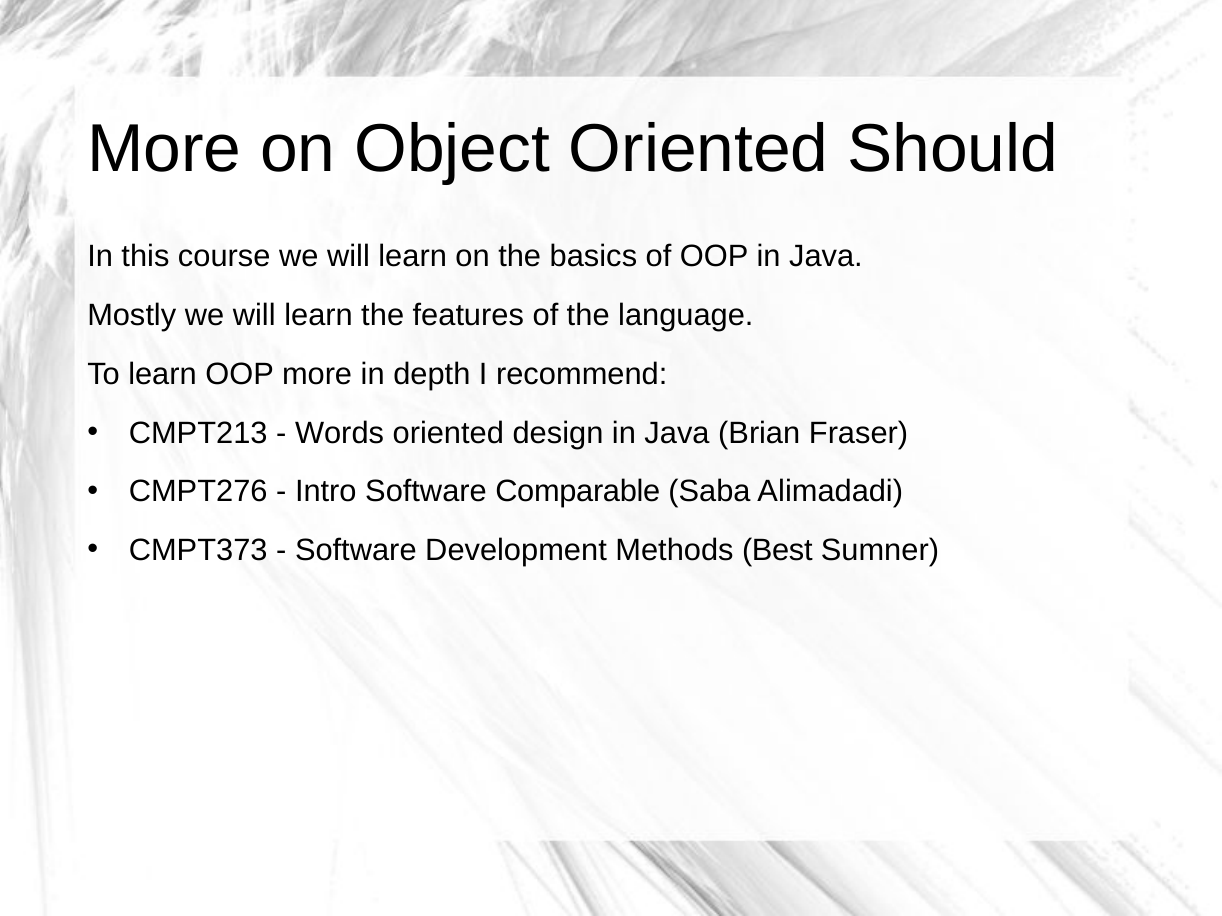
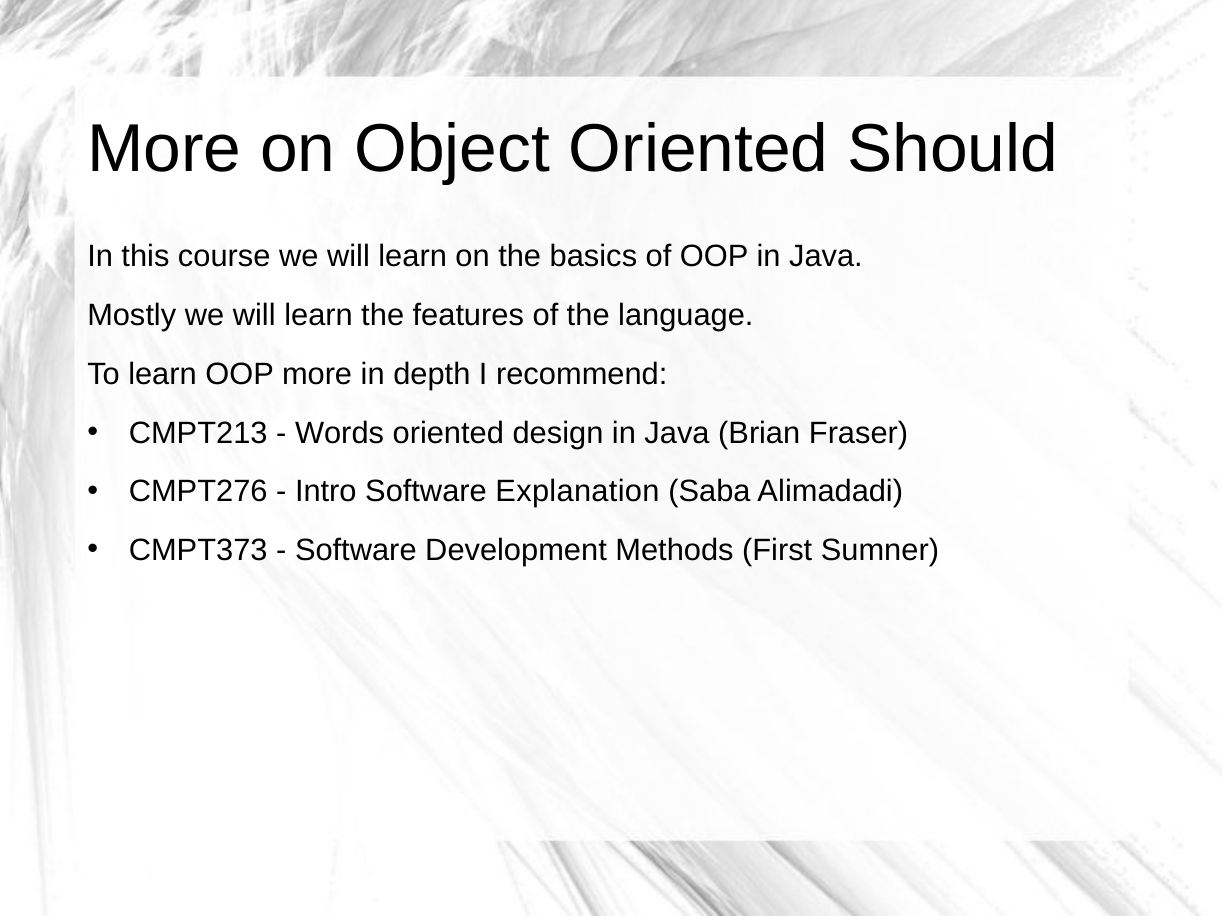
Comparable: Comparable -> Explanation
Best: Best -> First
